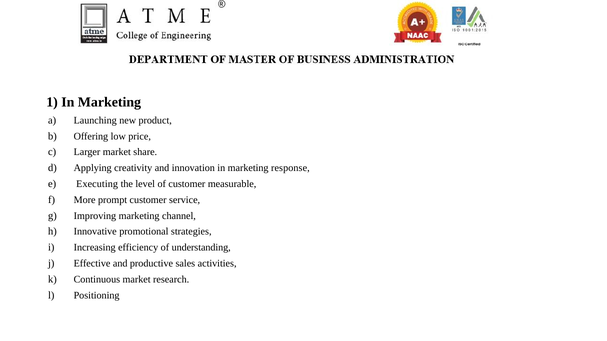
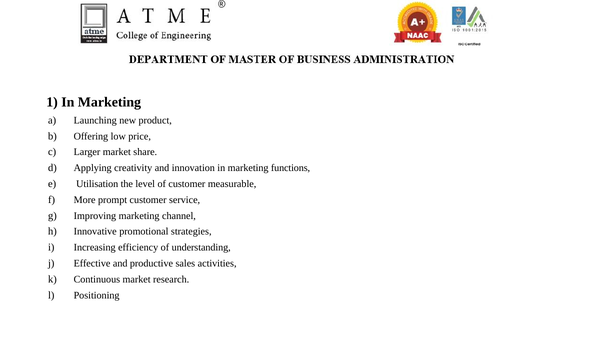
response: response -> functions
Executing: Executing -> Utilisation
